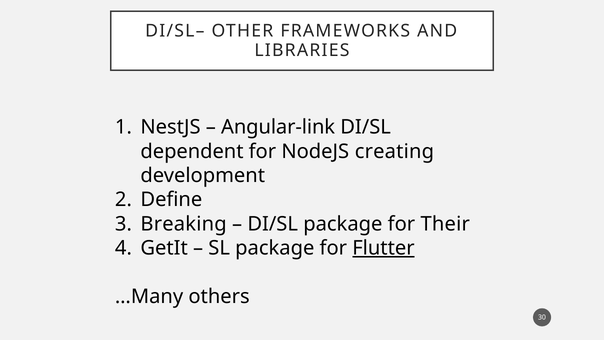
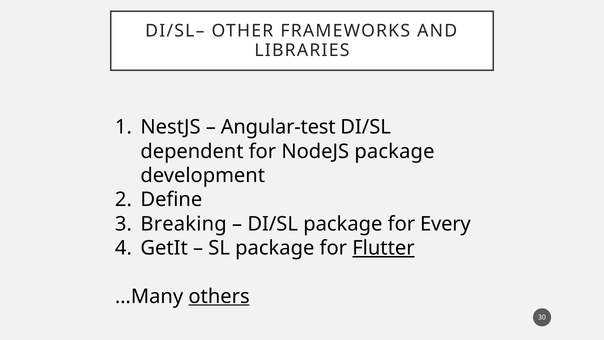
Angular-link: Angular-link -> Angular-test
NodeJS creating: creating -> package
Their: Their -> Every
others underline: none -> present
